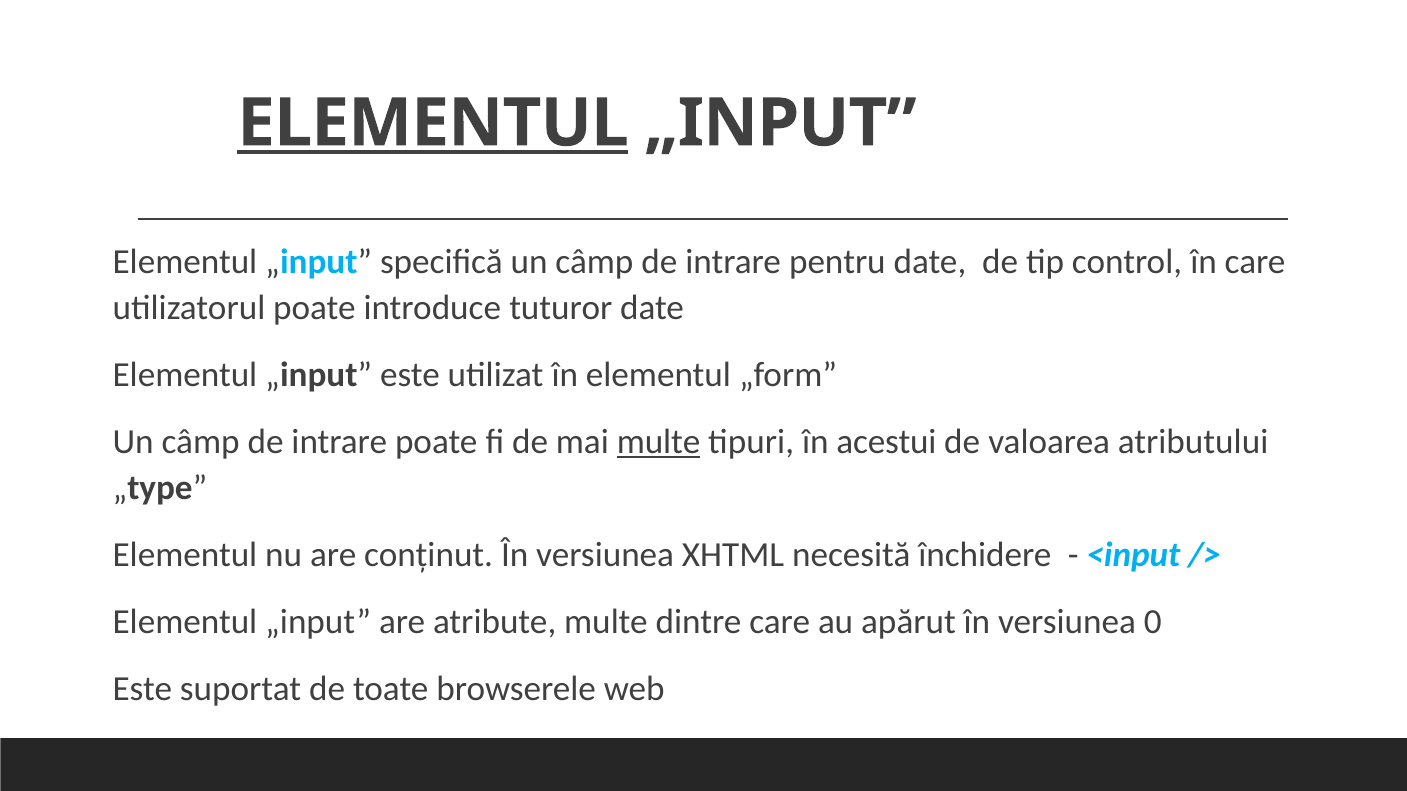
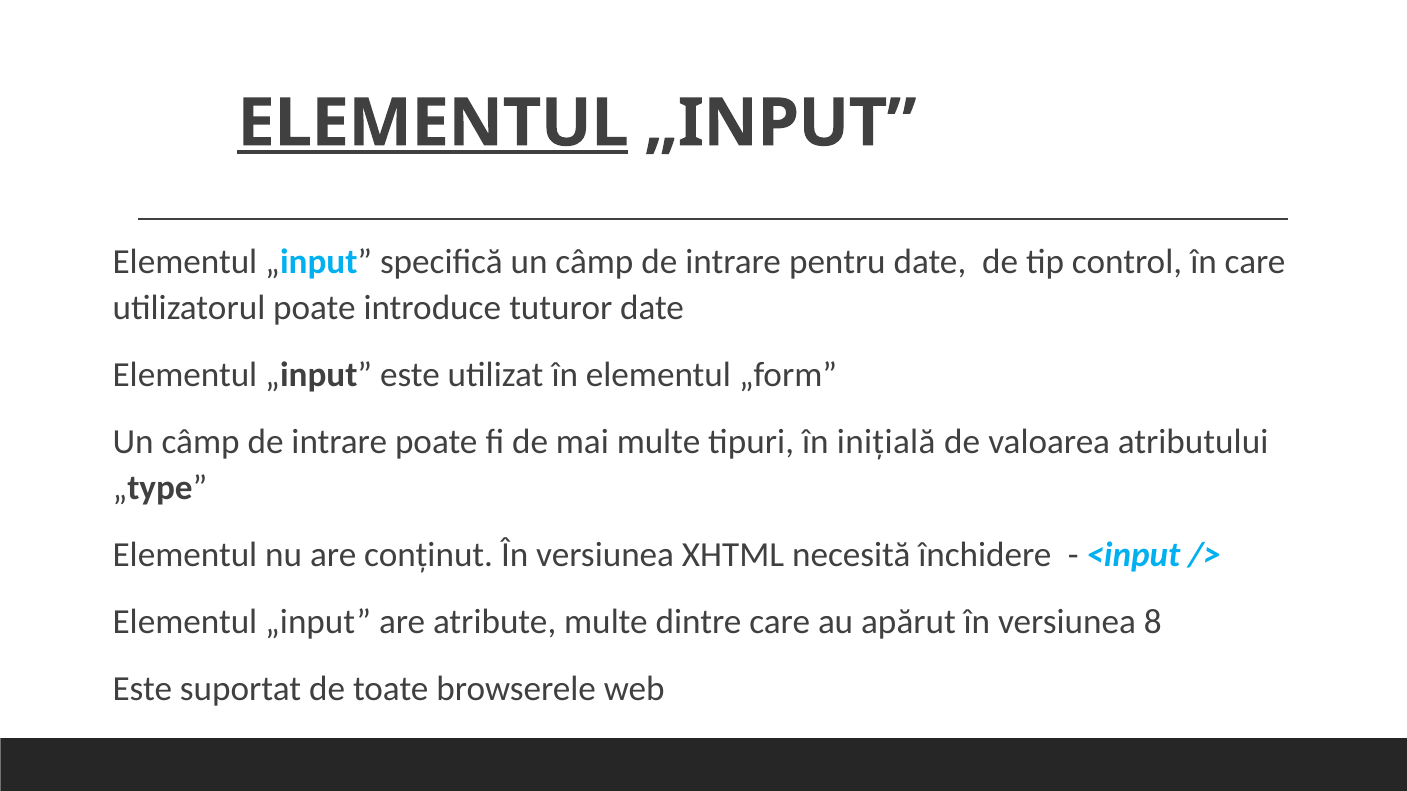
multe at (659, 442) underline: present -> none
acestui: acestui -> inițială
0: 0 -> 8
